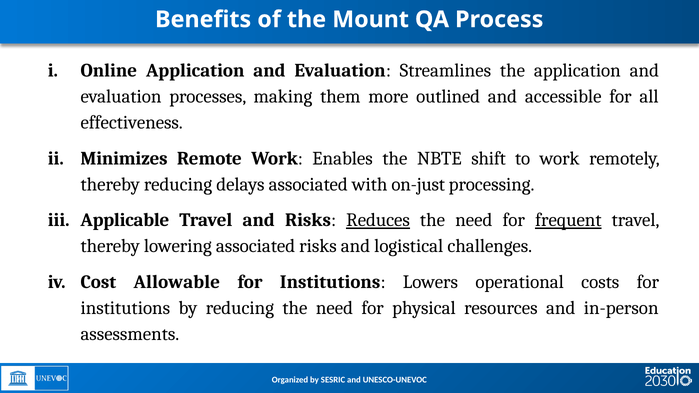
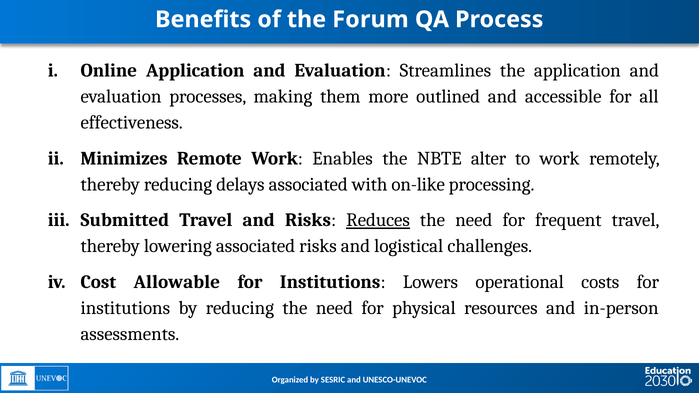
Mount: Mount -> Forum
shift: shift -> alter
on-just: on-just -> on-like
Applicable: Applicable -> Submitted
frequent underline: present -> none
